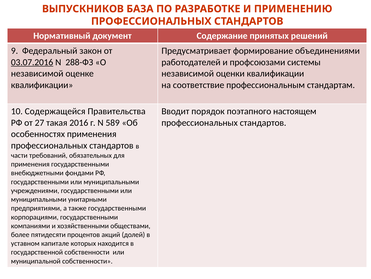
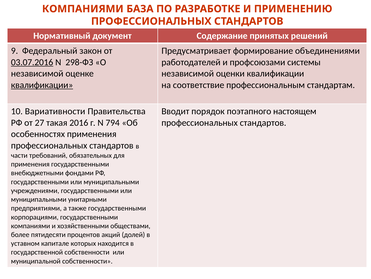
ВЫПУСКНИКОВ at (83, 9): ВЫПУСКНИКОВ -> КОМПАНИЯМИ
288-ФЗ: 288-ФЗ -> 298-ФЗ
квалификации at (42, 85) underline: none -> present
Содержащейся: Содержащейся -> Вариативности
589: 589 -> 794
